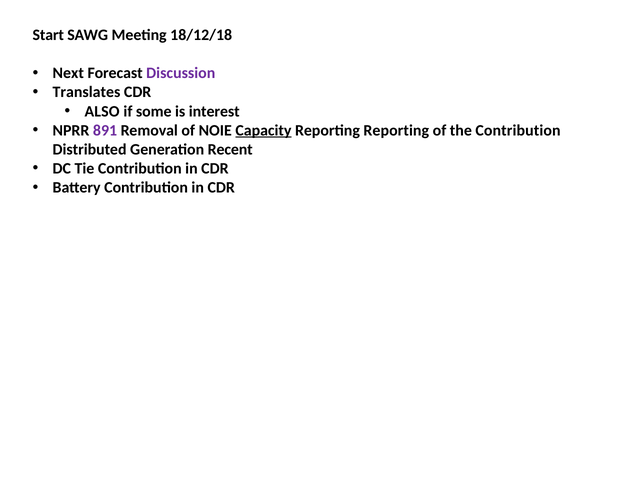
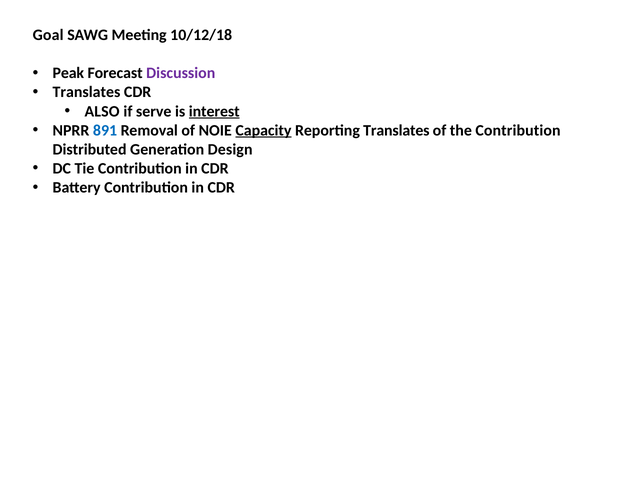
Start: Start -> Goal
18/12/18: 18/12/18 -> 10/12/18
Next: Next -> Peak
some: some -> serve
interest underline: none -> present
891 colour: purple -> blue
Reporting Reporting: Reporting -> Translates
Recent: Recent -> Design
